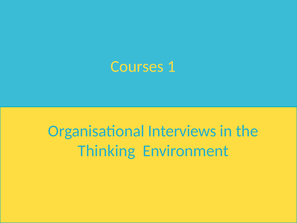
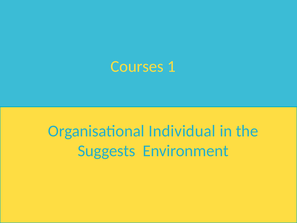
Interviews: Interviews -> Individual
Thinking: Thinking -> Suggests
